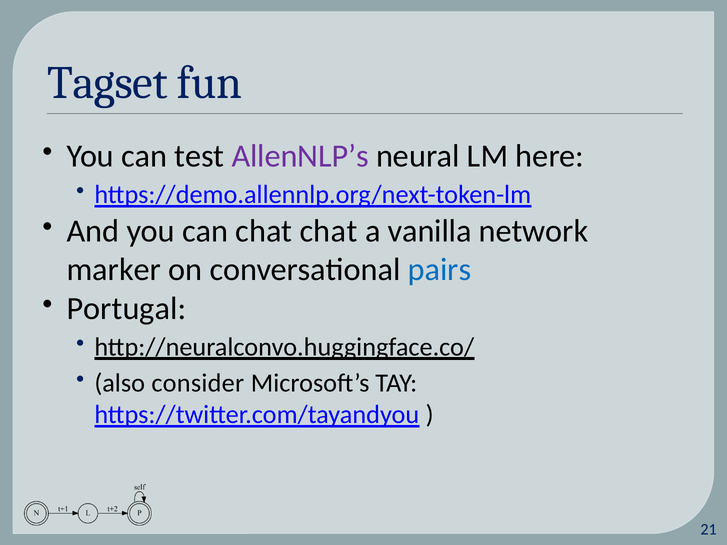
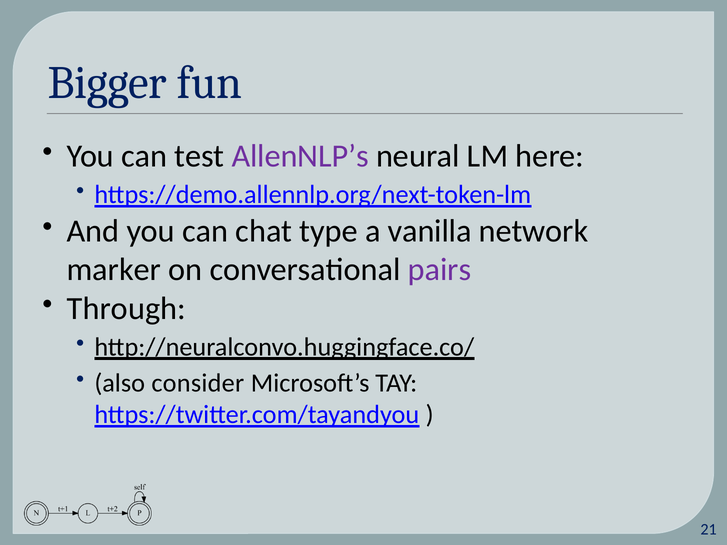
Tagset: Tagset -> Bigger
chat chat: chat -> type
pairs colour: blue -> purple
Portugal: Portugal -> Through
